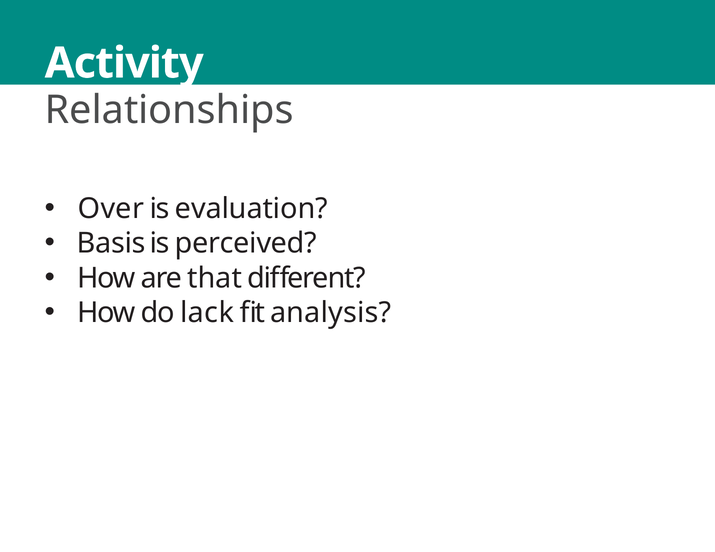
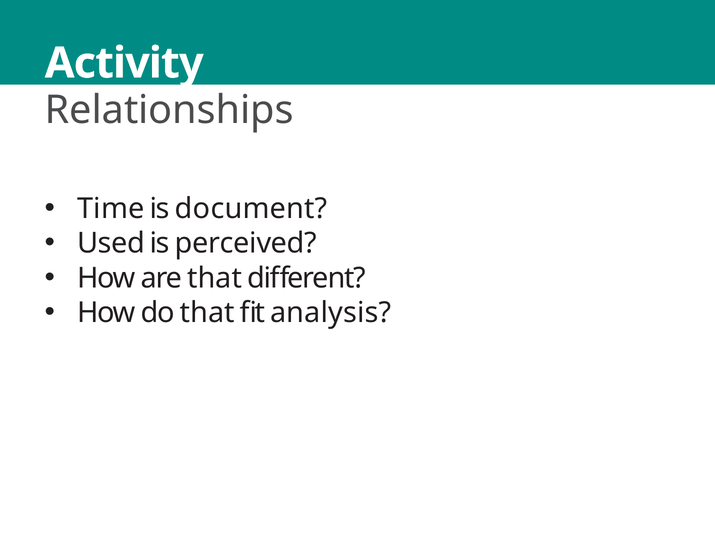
Over: Over -> Time
evaluation: evaluation -> document
Basis: Basis -> Used
do lack: lack -> that
